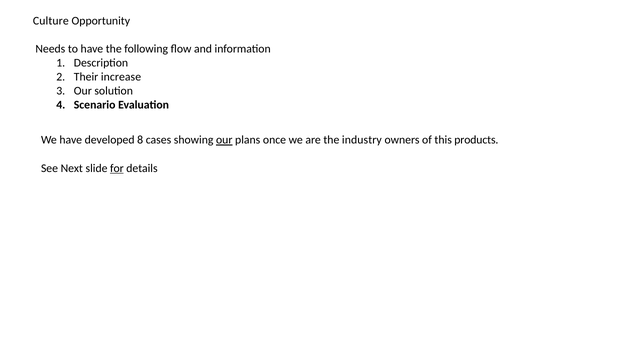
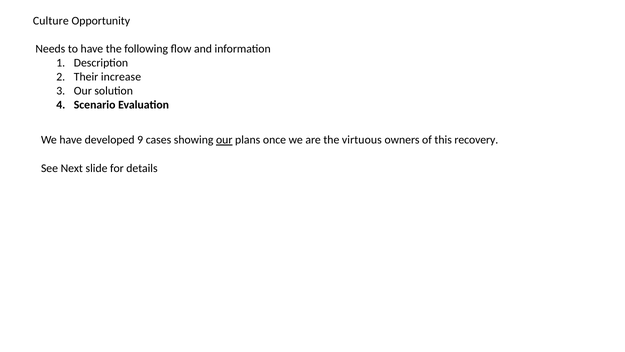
8: 8 -> 9
industry: industry -> virtuous
products: products -> recovery
for underline: present -> none
